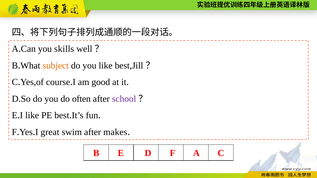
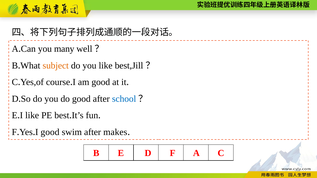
skills: skills -> many
do often: often -> good
school colour: purple -> blue
great at (50, 132): great -> good
